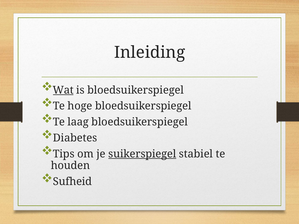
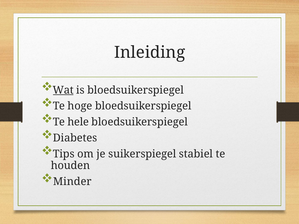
laag: laag -> hele
suikerspiegel underline: present -> none
Sufheid: Sufheid -> Minder
